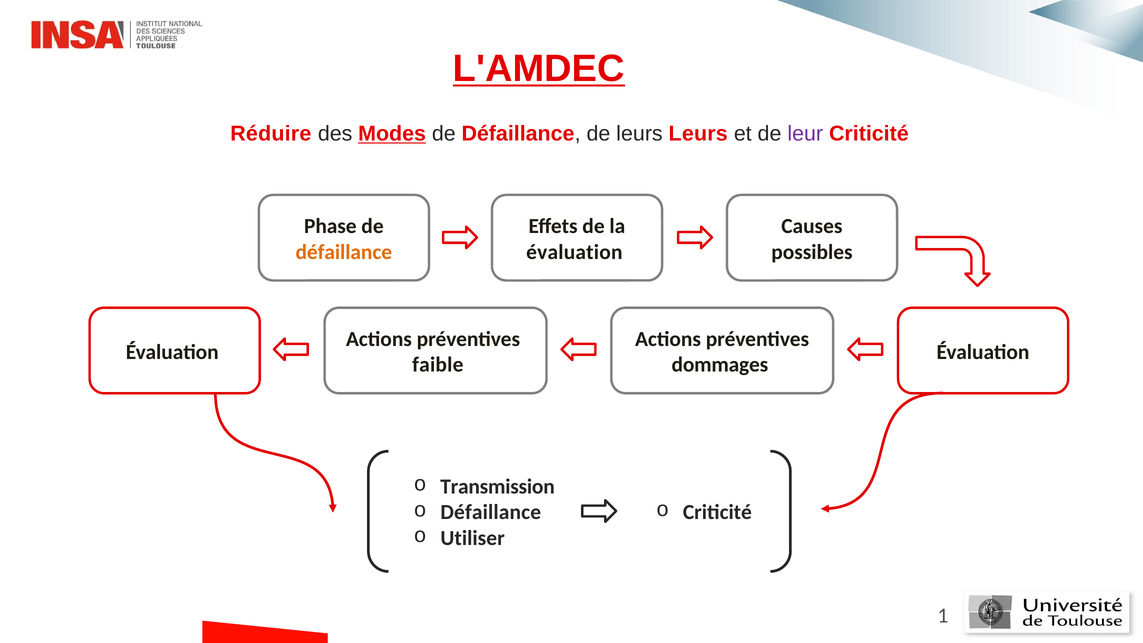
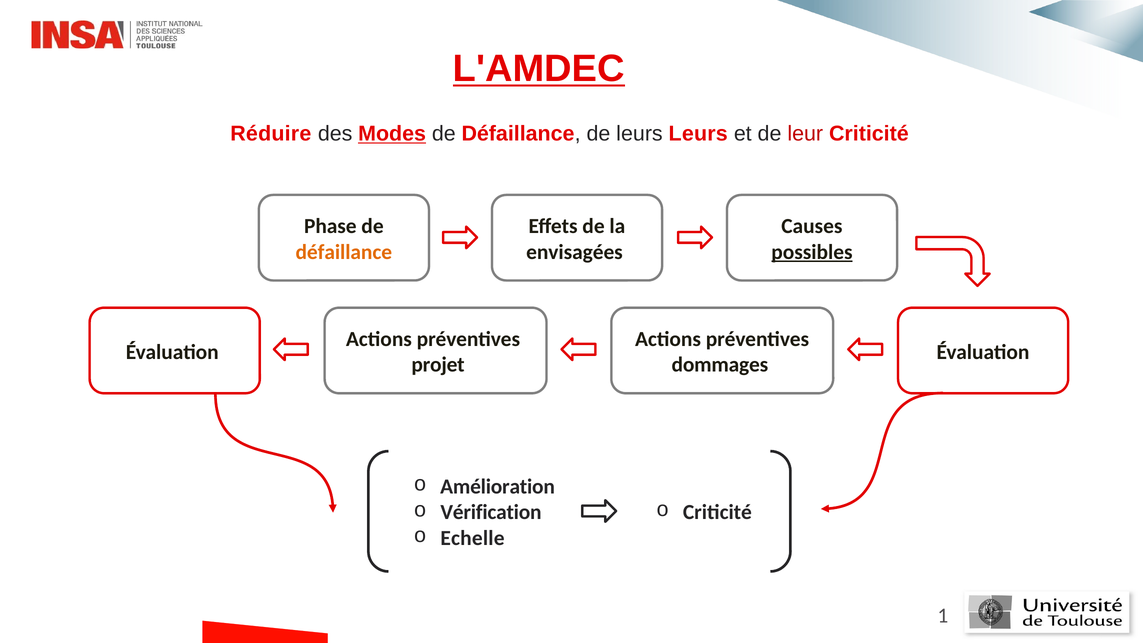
leur colour: purple -> red
évaluation at (574, 252): évaluation -> envisagées
possibles underline: none -> present
faible: faible -> projet
Transmission: Transmission -> Amélioration
Défaillance at (491, 512): Défaillance -> Vérification
Utiliser: Utiliser -> Echelle
